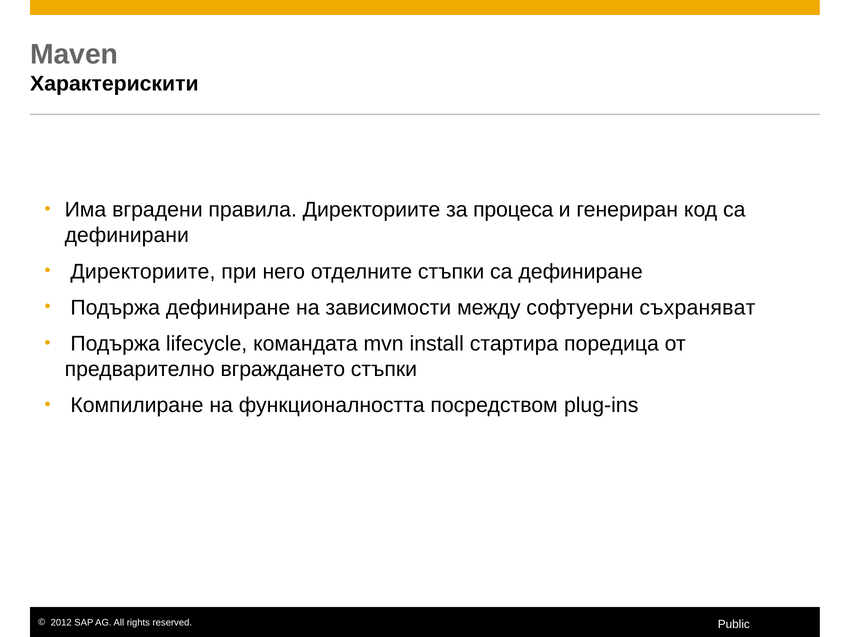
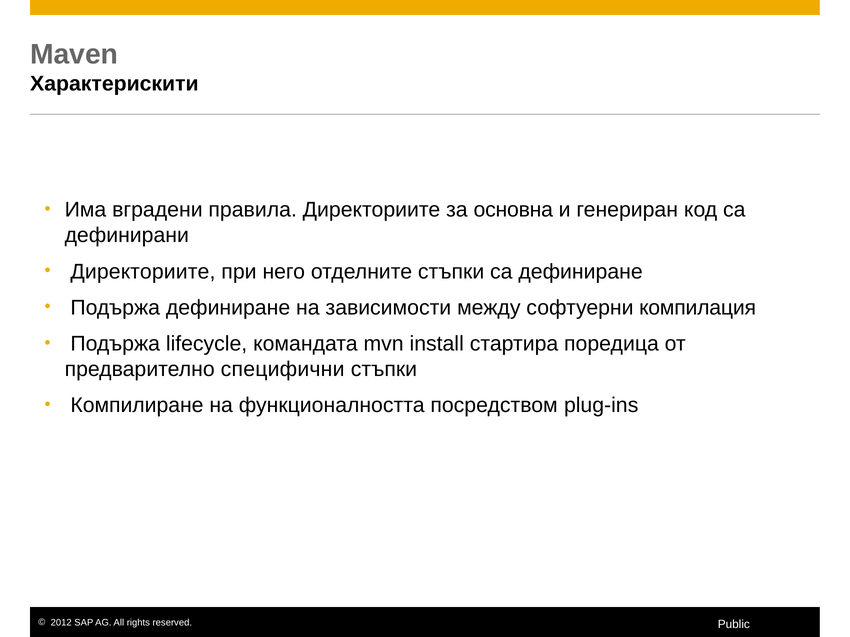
процеса: процеса -> основна
съхраняват: съхраняват -> компилация
вграждането: вграждането -> специфични
